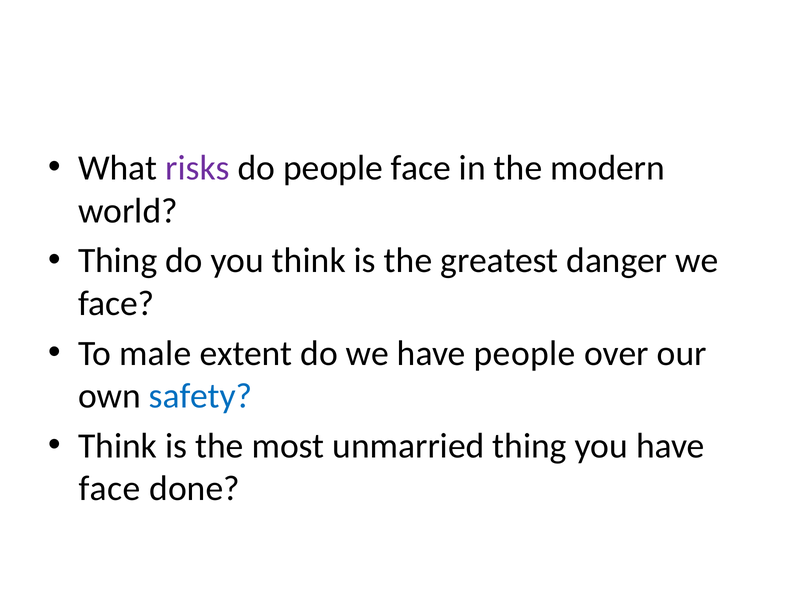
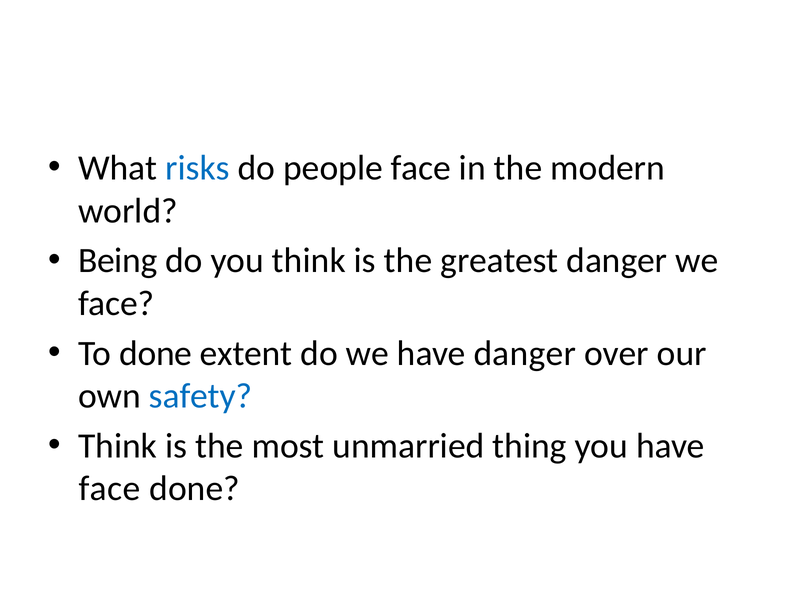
risks colour: purple -> blue
Thing at (118, 261): Thing -> Being
To male: male -> done
have people: people -> danger
